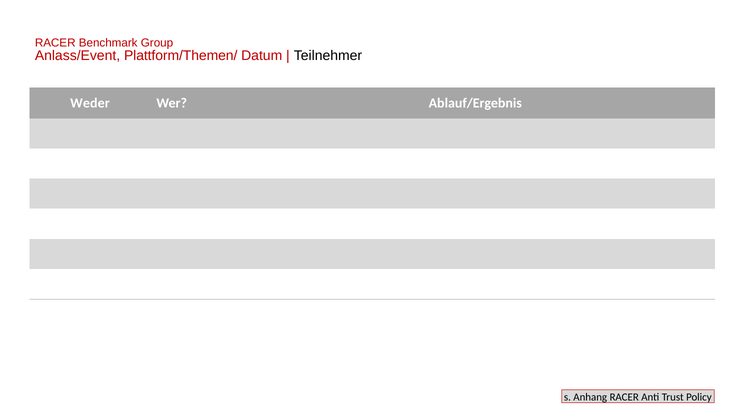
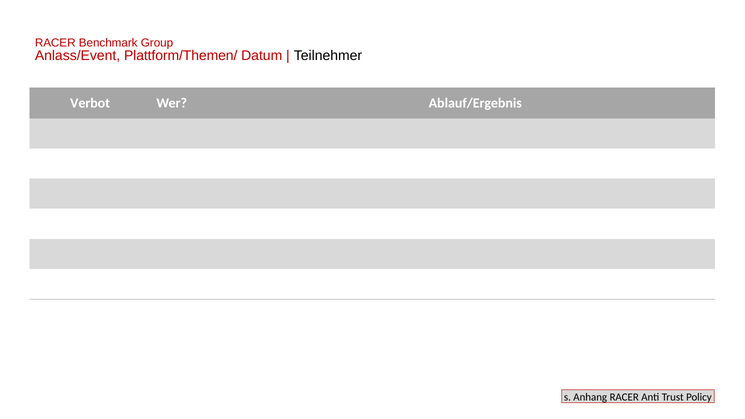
Weder: Weder -> Verbot
